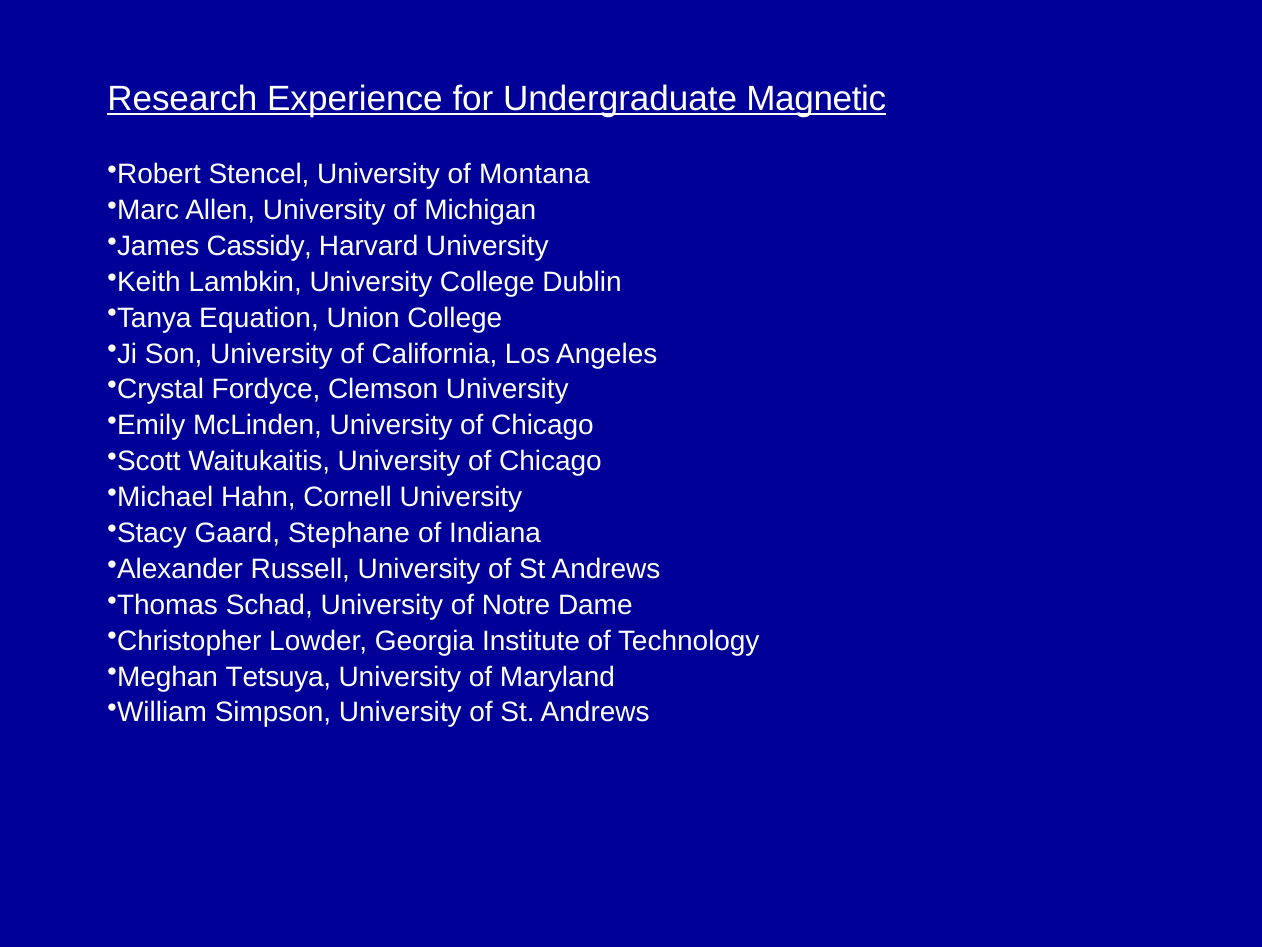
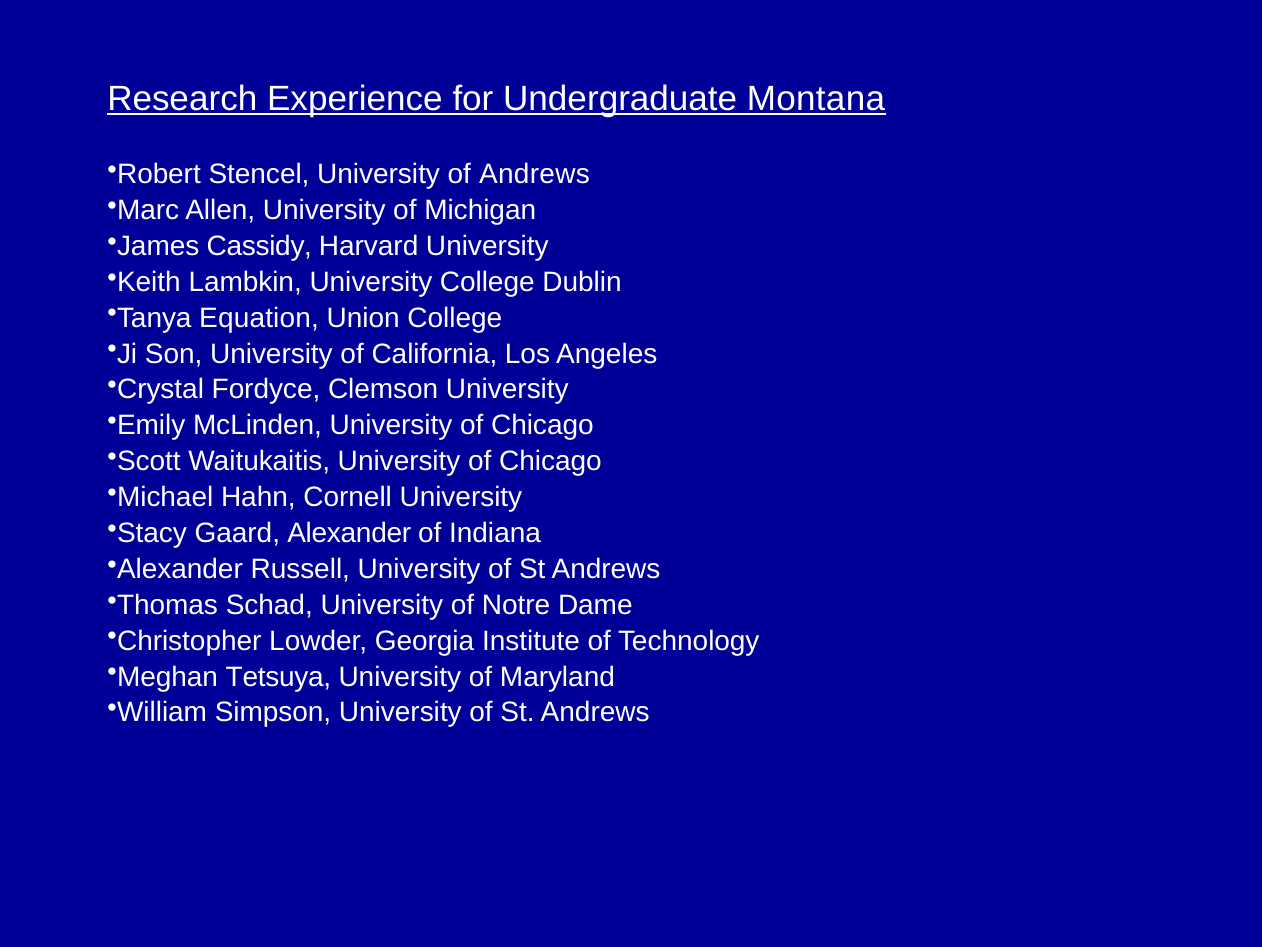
Magnetic: Magnetic -> Montana
of Montana: Montana -> Andrews
Gaard Stephane: Stephane -> Alexander
